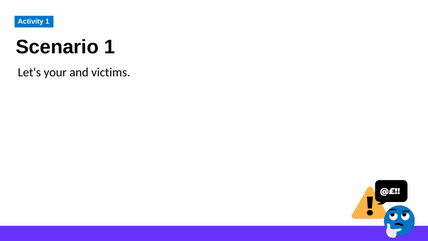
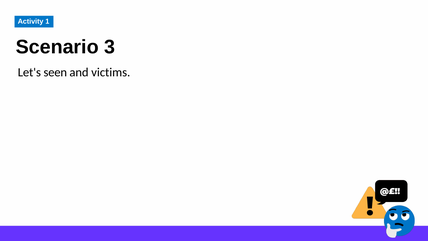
Scenario 1: 1 -> 3
your: your -> seen
